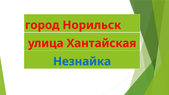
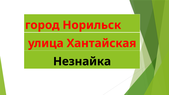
Незнайка colour: blue -> black
